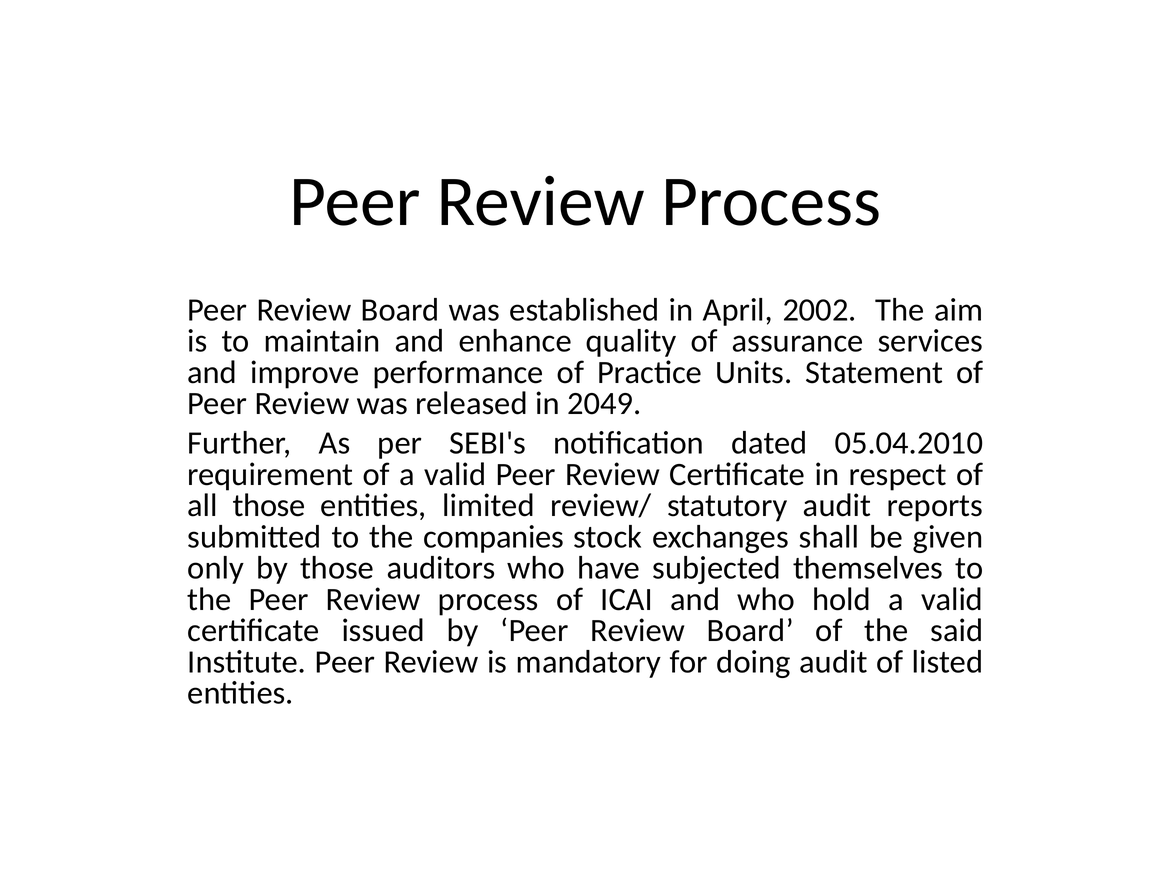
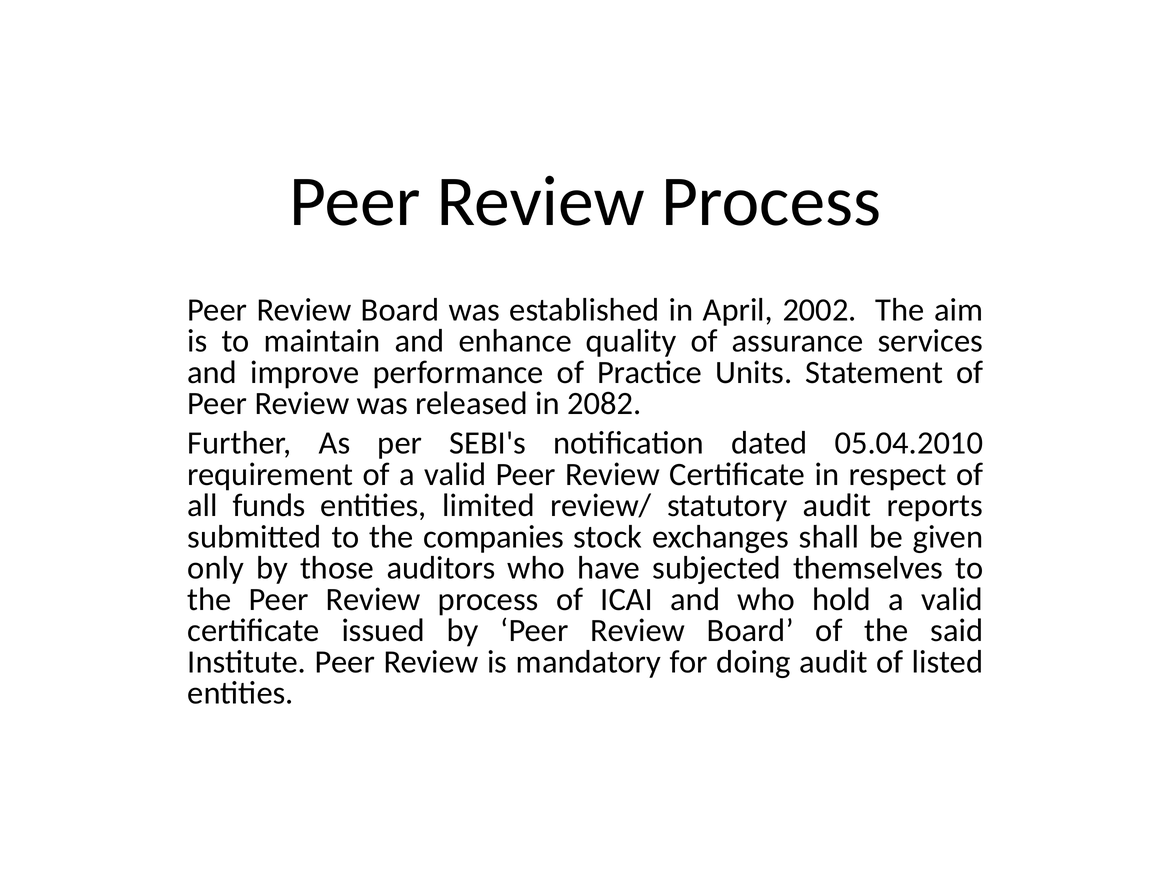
2049: 2049 -> 2082
all those: those -> funds
